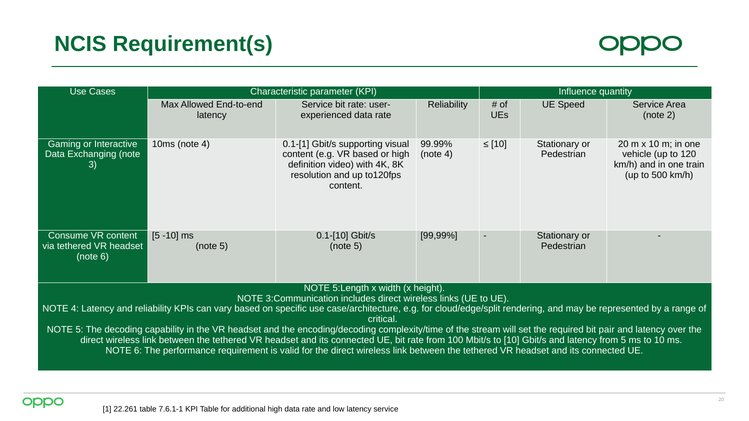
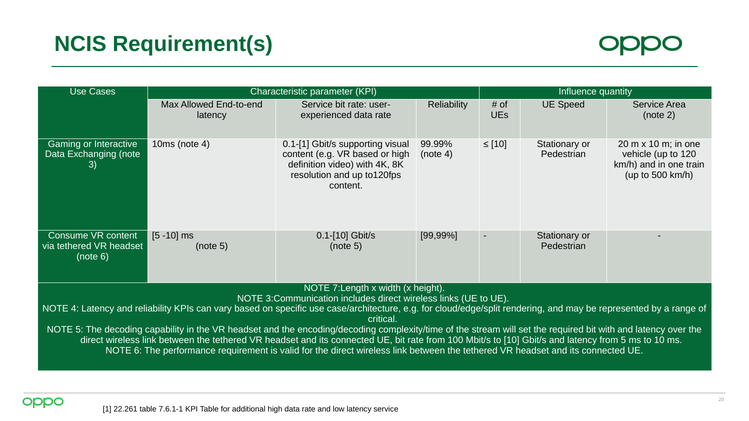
5:Length: 5:Length -> 7:Length
bit pair: pair -> with
